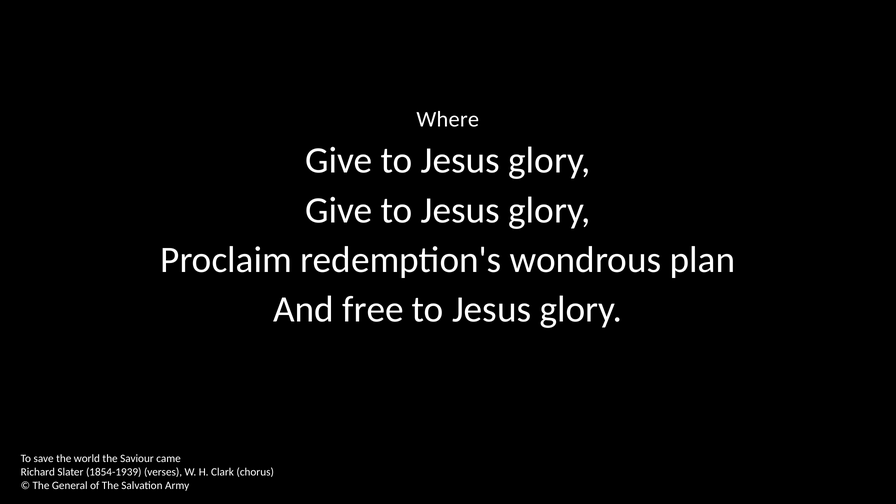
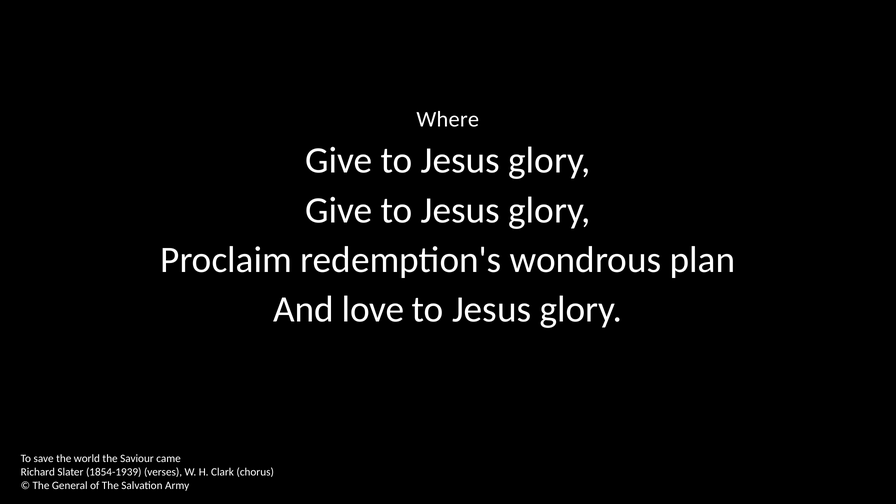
free: free -> love
